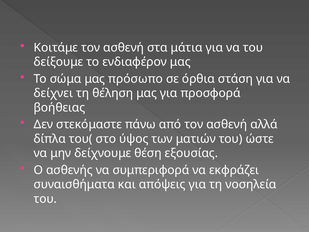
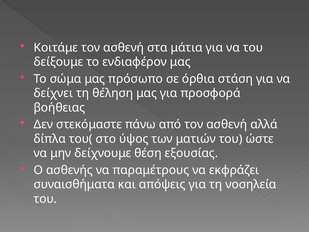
συμπεριφορά: συμπεριφορά -> παραμέτρους
